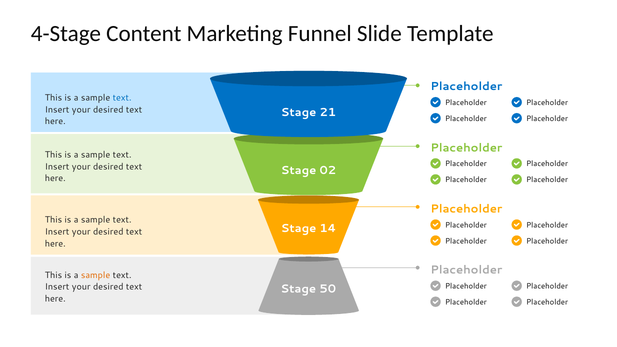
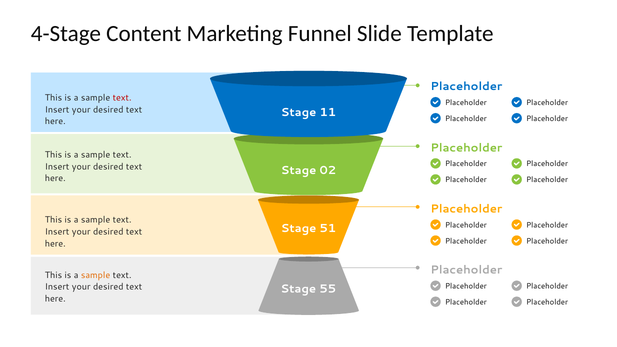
text at (122, 98) colour: blue -> red
21: 21 -> 11
14: 14 -> 51
50: 50 -> 55
